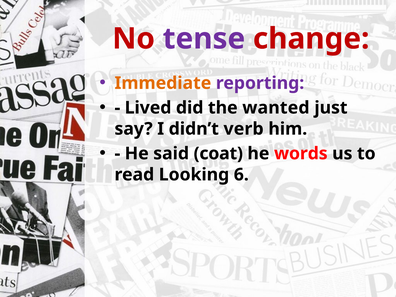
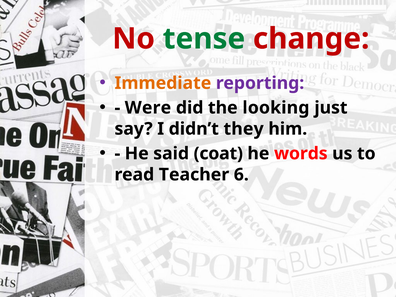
tense colour: purple -> green
Lived: Lived -> Were
wanted: wanted -> looking
verb: verb -> they
Looking: Looking -> Teacher
